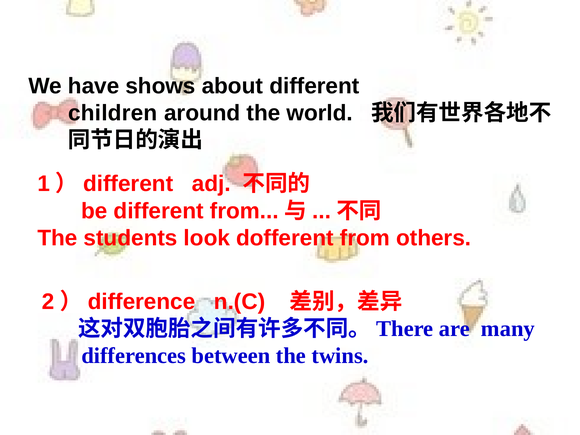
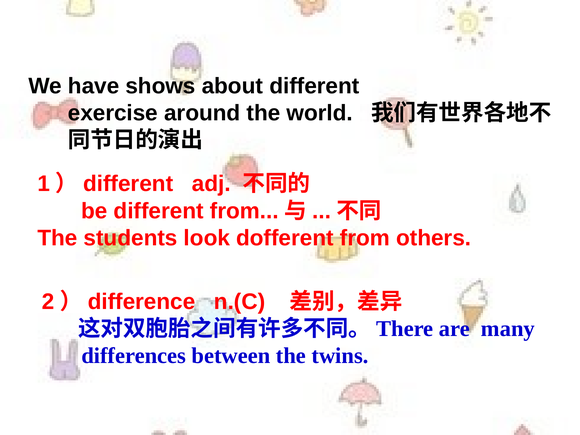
children: children -> exercise
